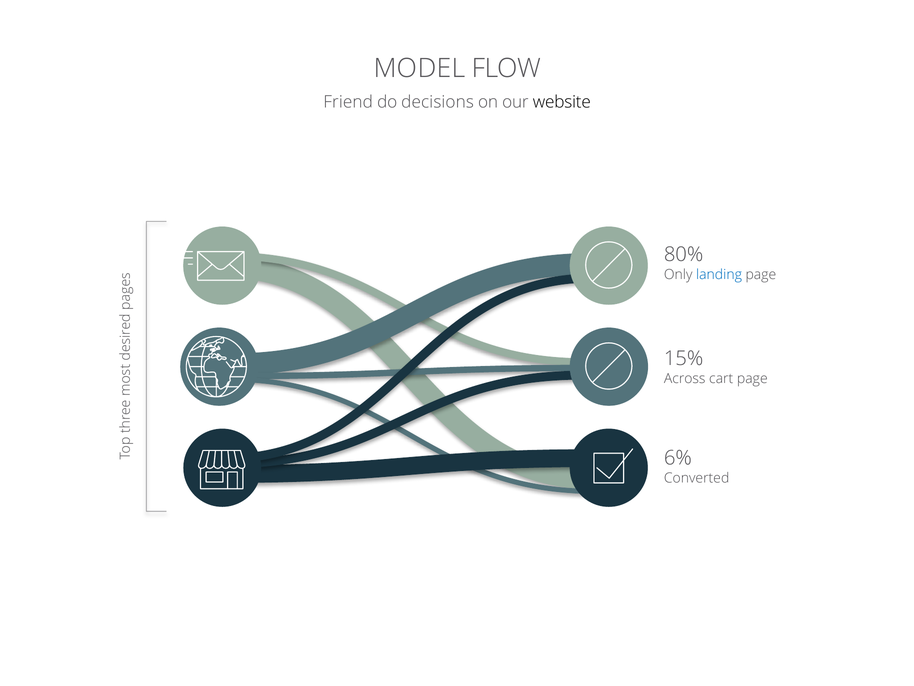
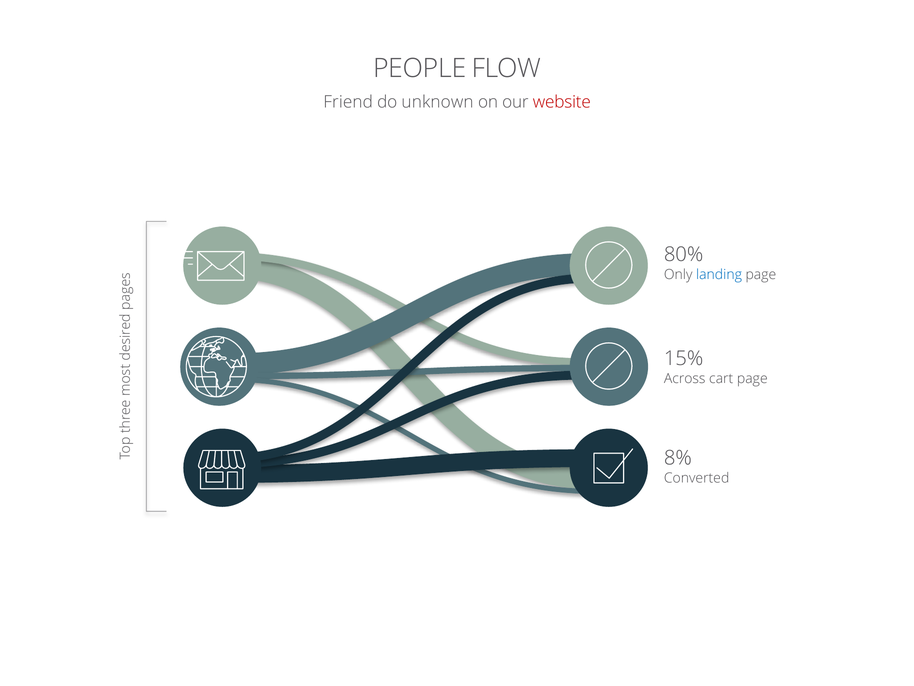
MODEL: MODEL -> PEOPLE
decisions: decisions -> unknown
website colour: black -> red
6%: 6% -> 8%
